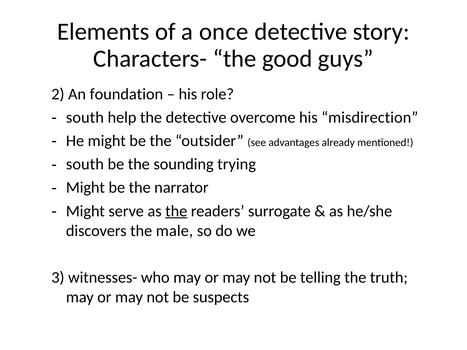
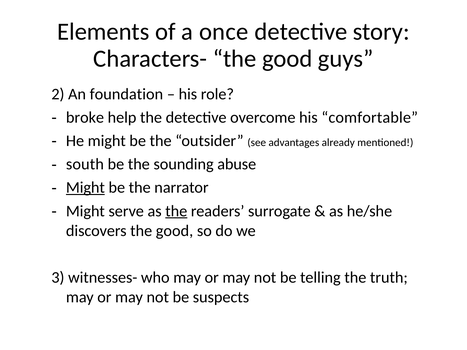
south at (85, 118): south -> broke
misdirection: misdirection -> comfortable
trying: trying -> abuse
Might at (85, 188) underline: none -> present
discovers the male: male -> good
